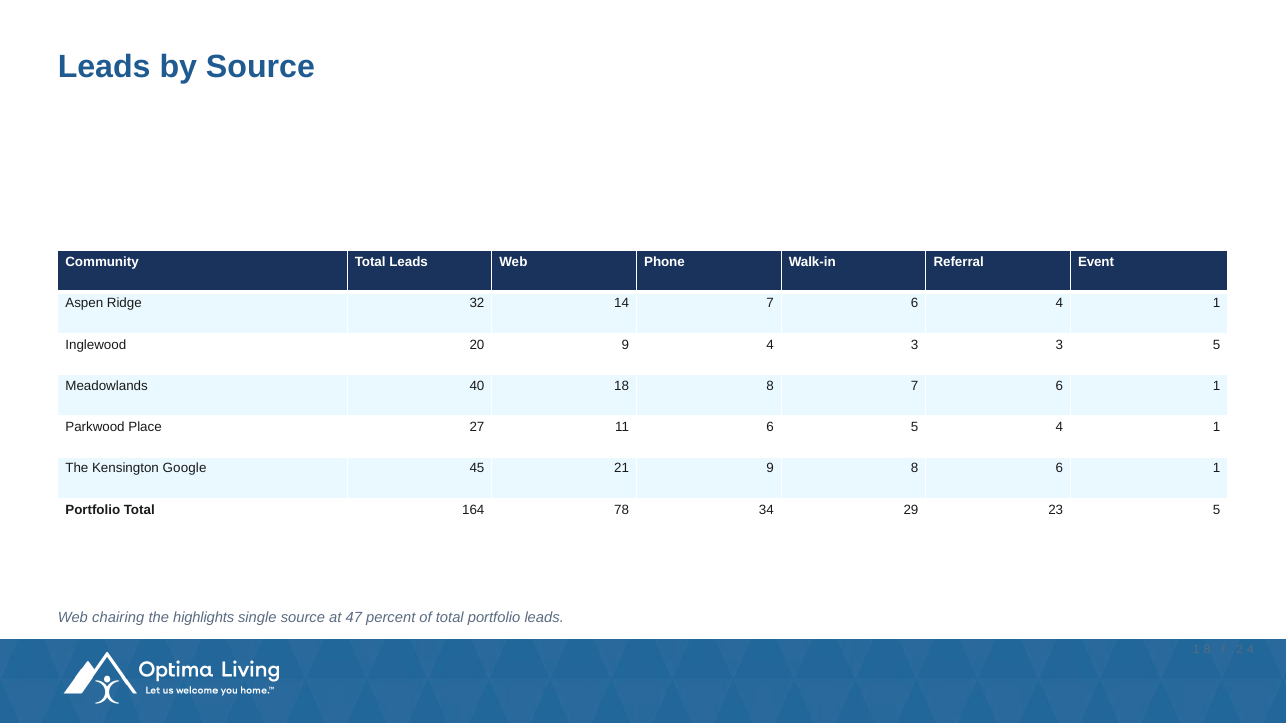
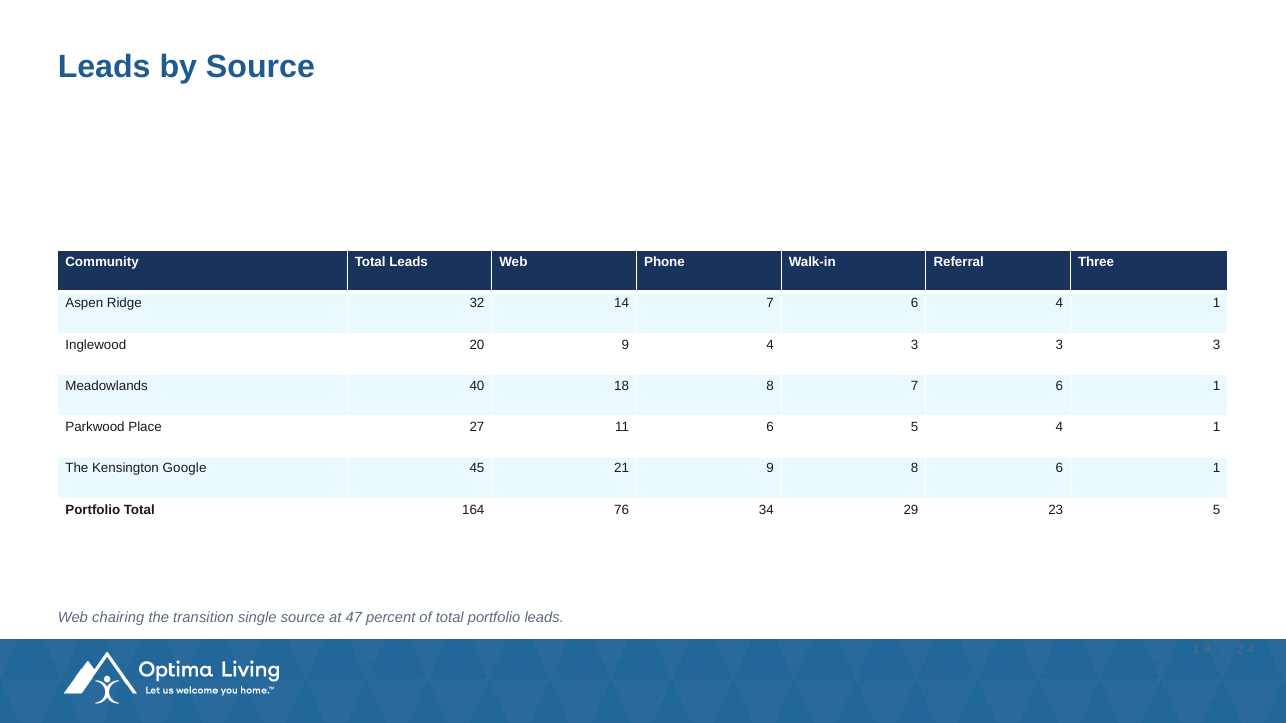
Event: Event -> Three
3 3 5: 5 -> 3
78: 78 -> 76
highlights: highlights -> transition
